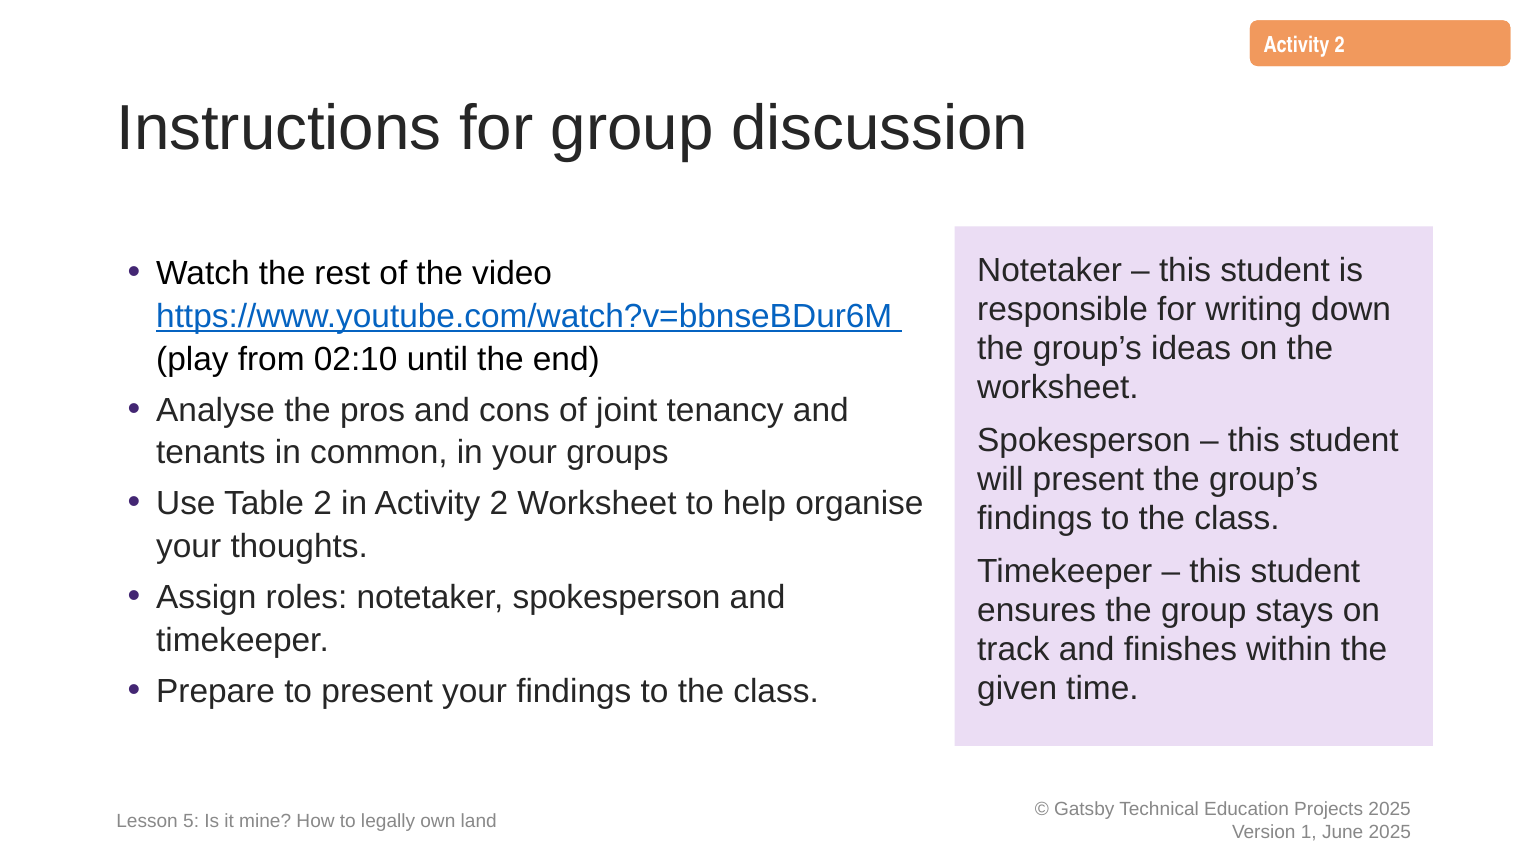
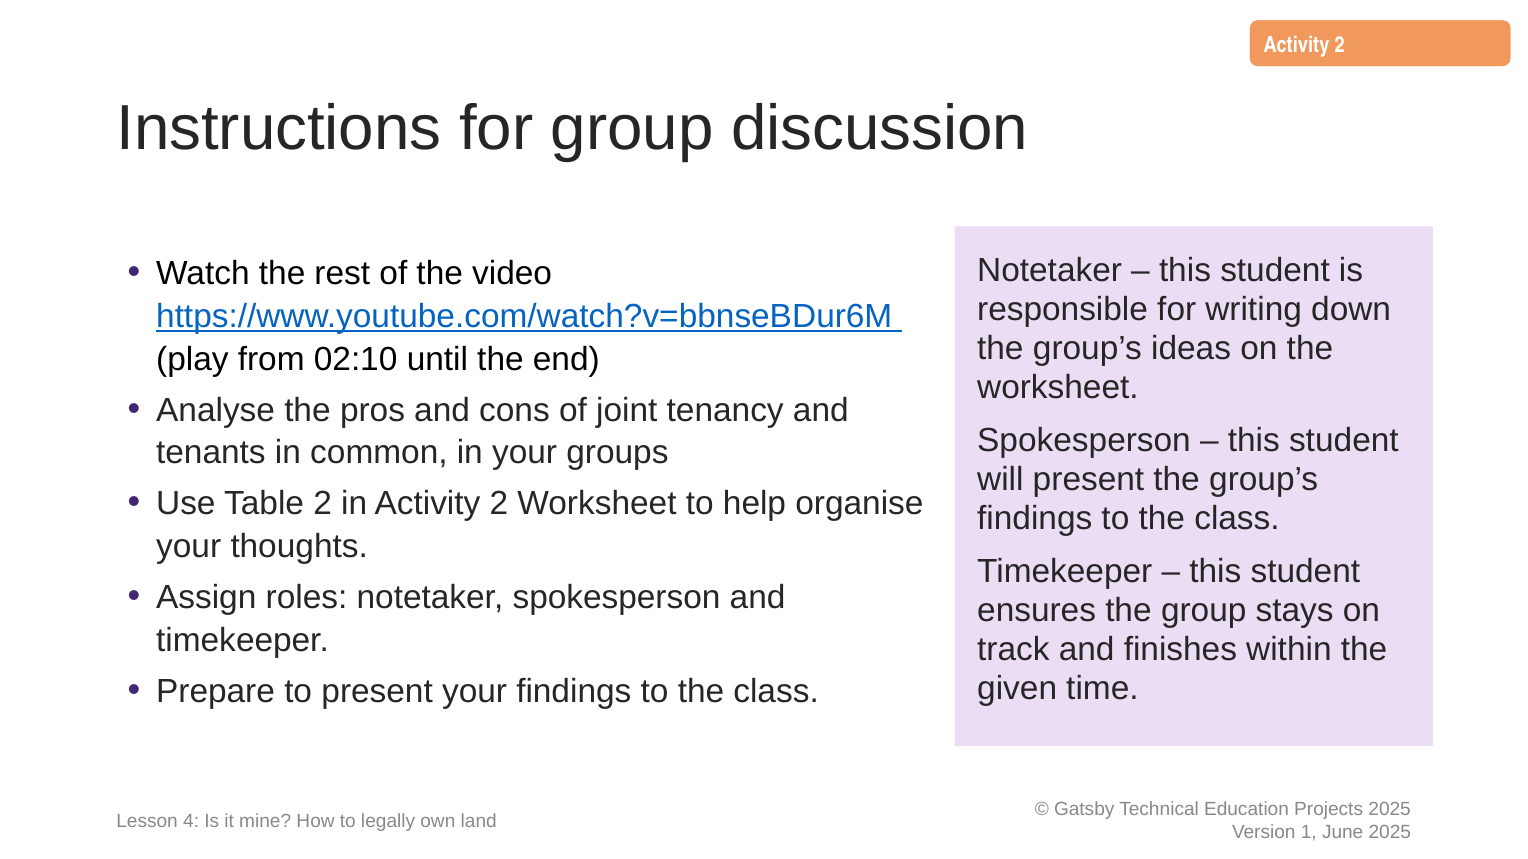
5: 5 -> 4
